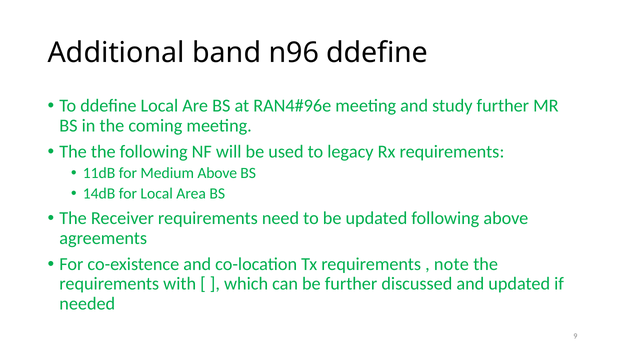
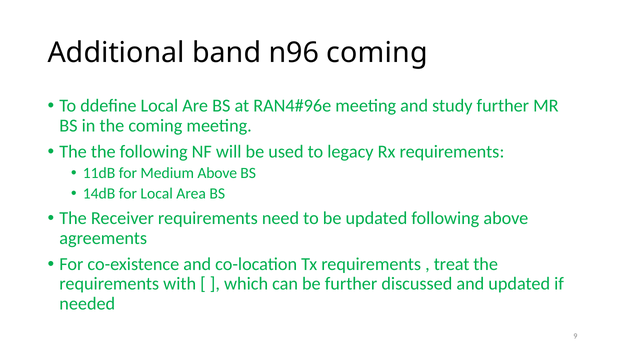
n96 ddefine: ddefine -> coming
note: note -> treat
